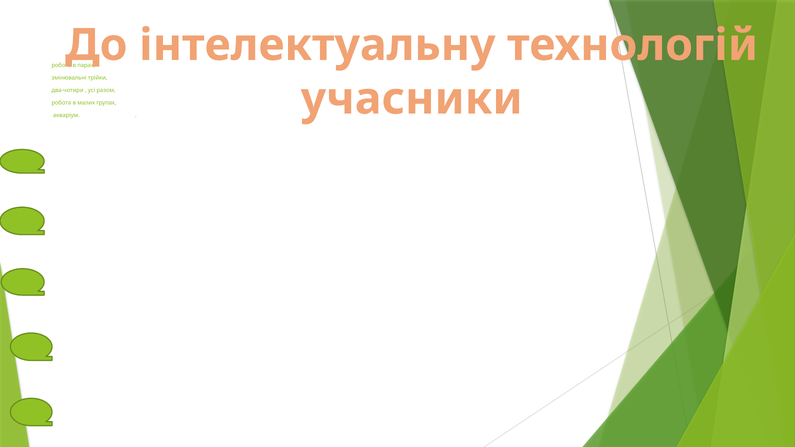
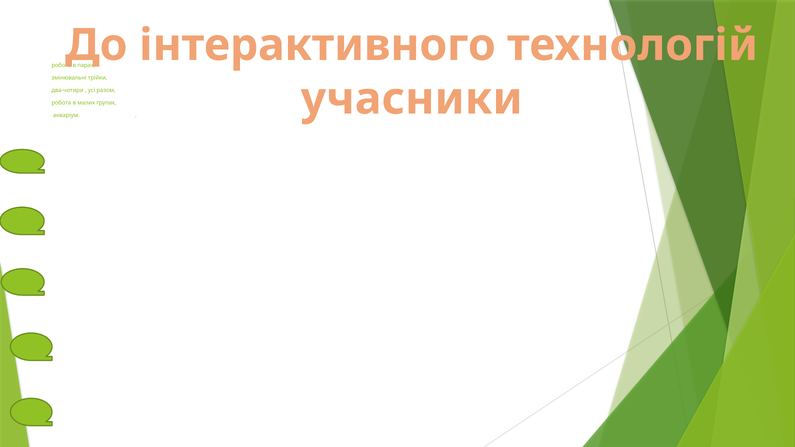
інтелектуальну: інтелектуальну -> інтерактивного
